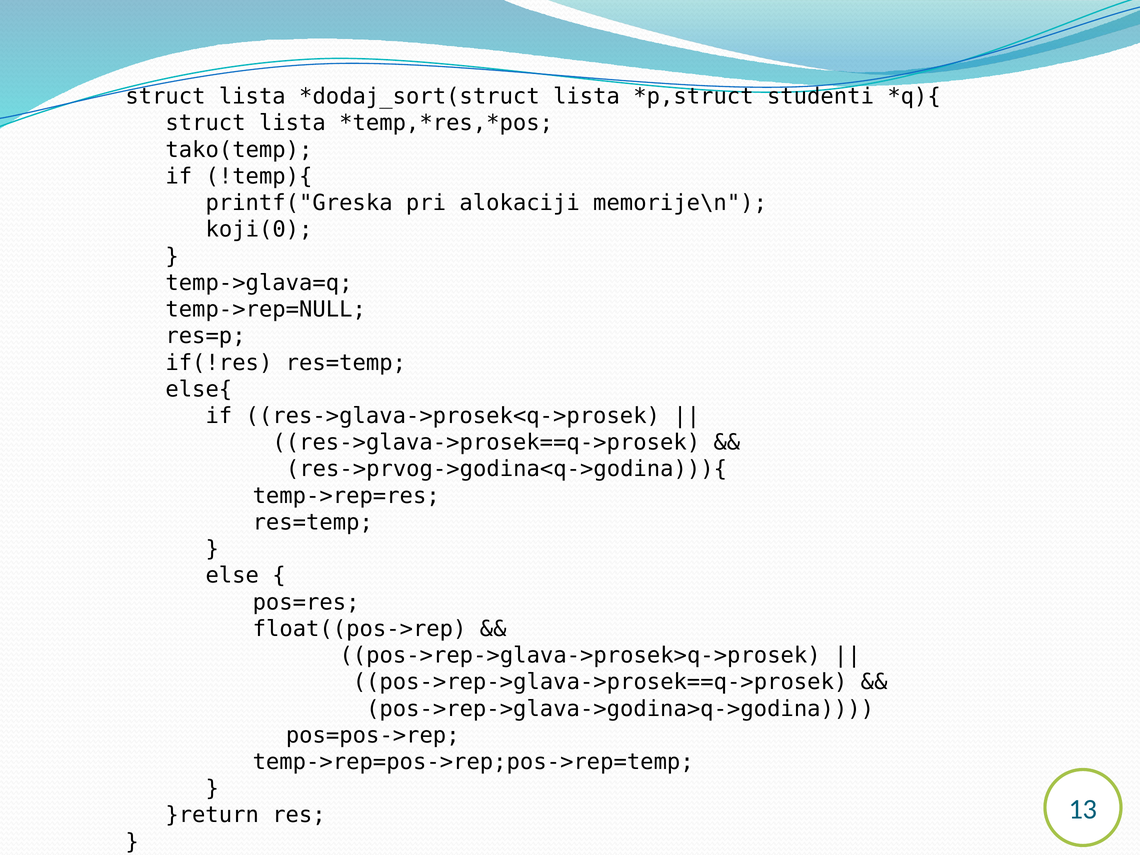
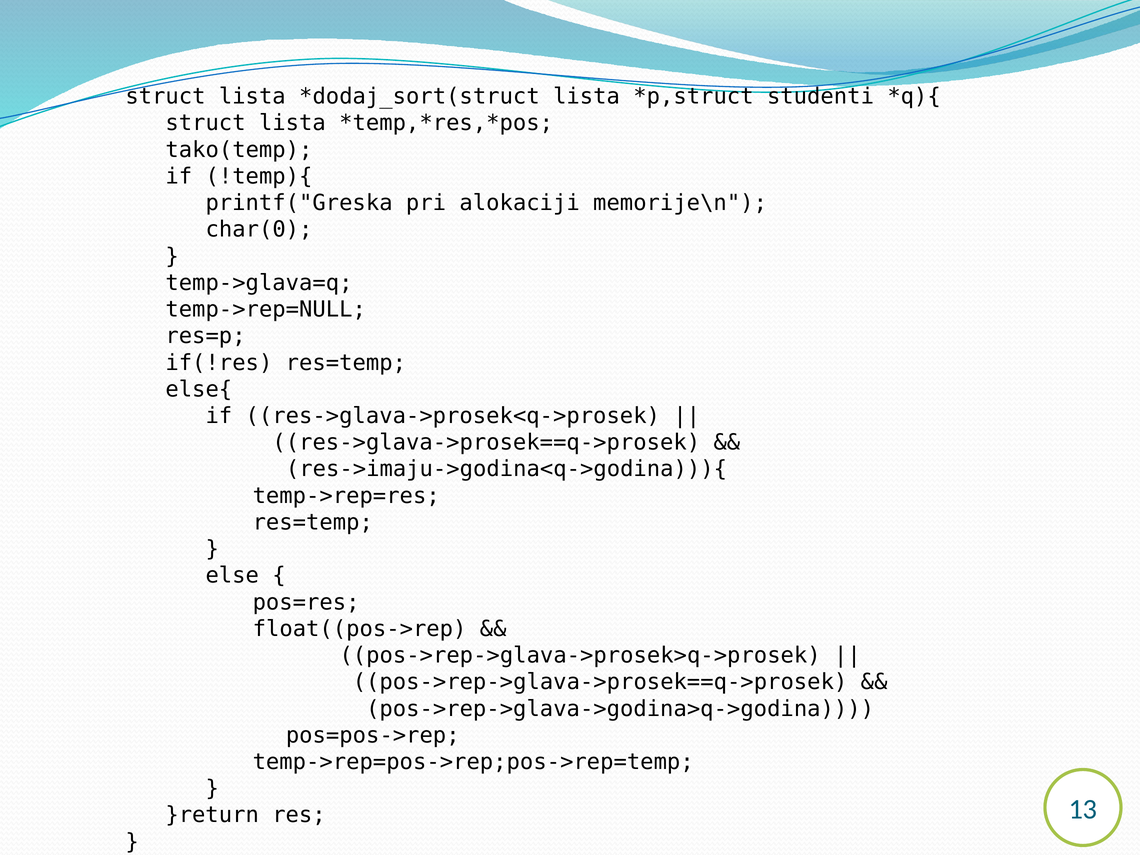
koji(0: koji(0 -> char(0
res->prvog->godina<q->godina))){: res->prvog->godina<q->godina))){ -> res->imaju->godina<q->godina))){
